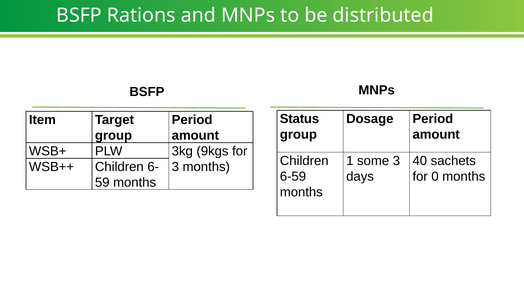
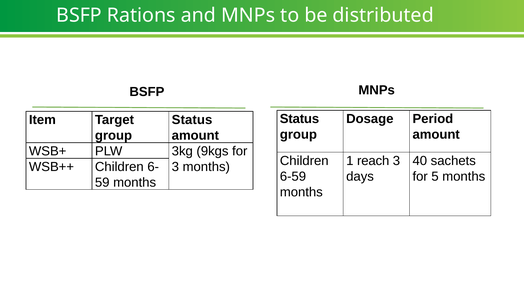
Period at (192, 120): Period -> Status
some: some -> reach
0: 0 -> 5
